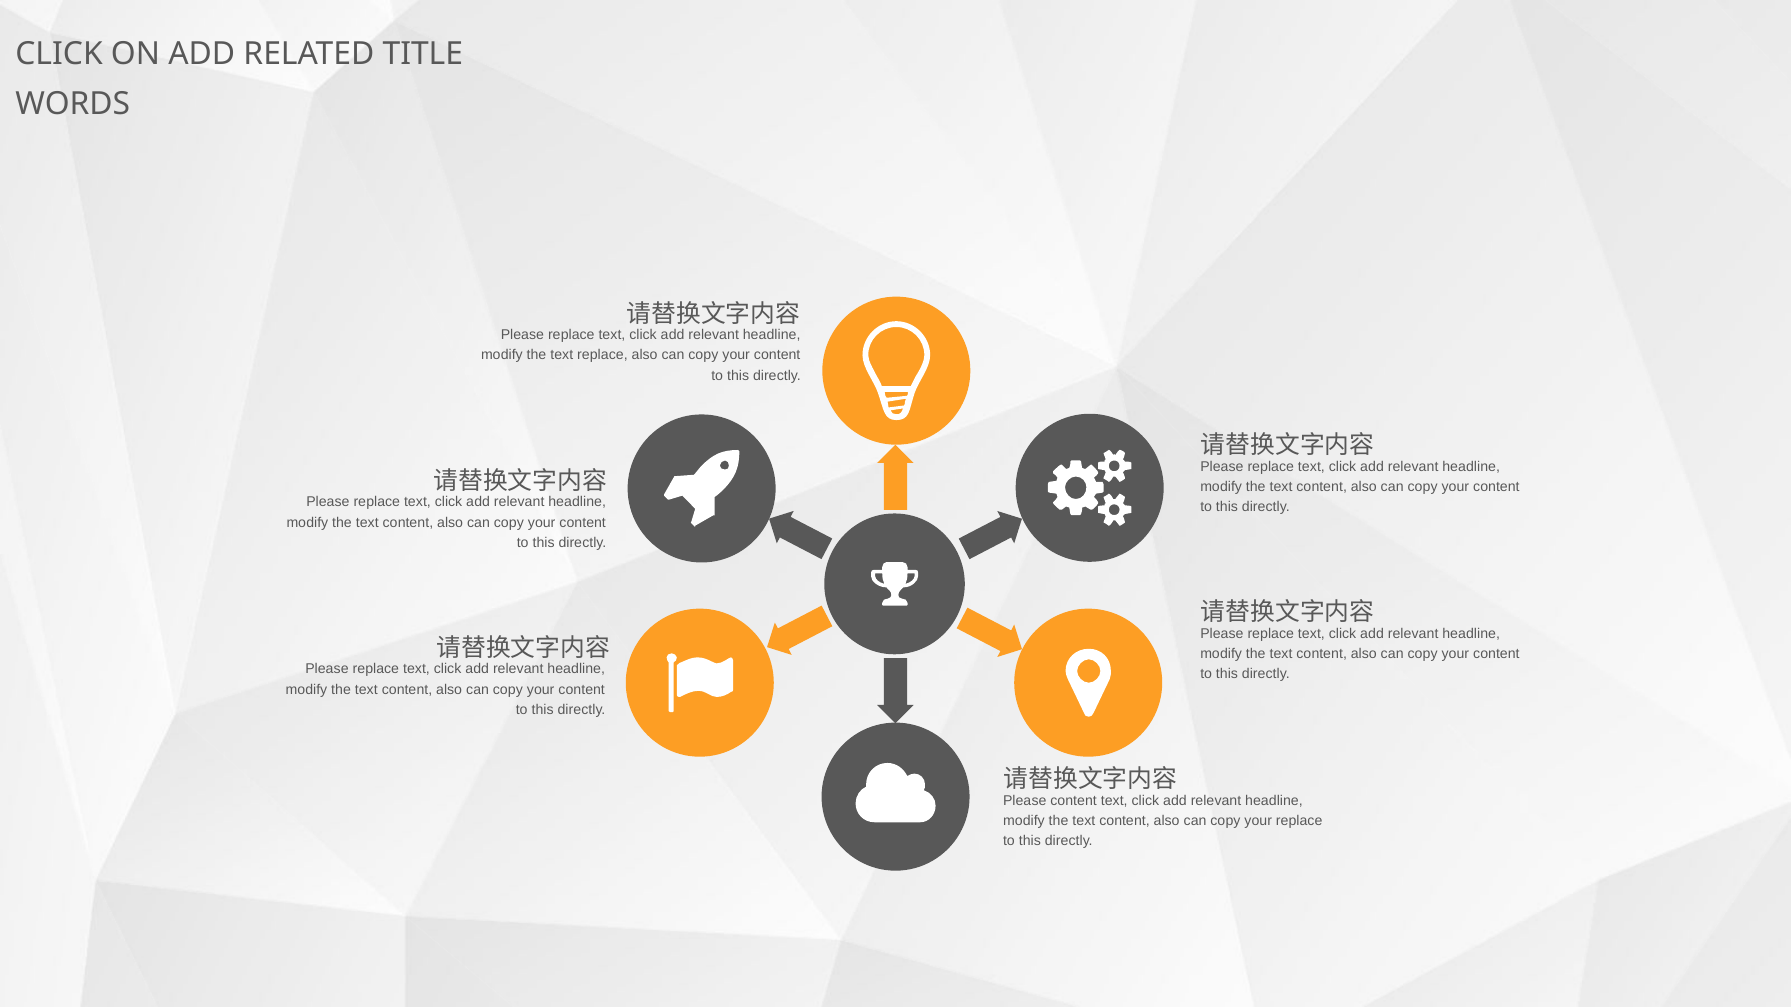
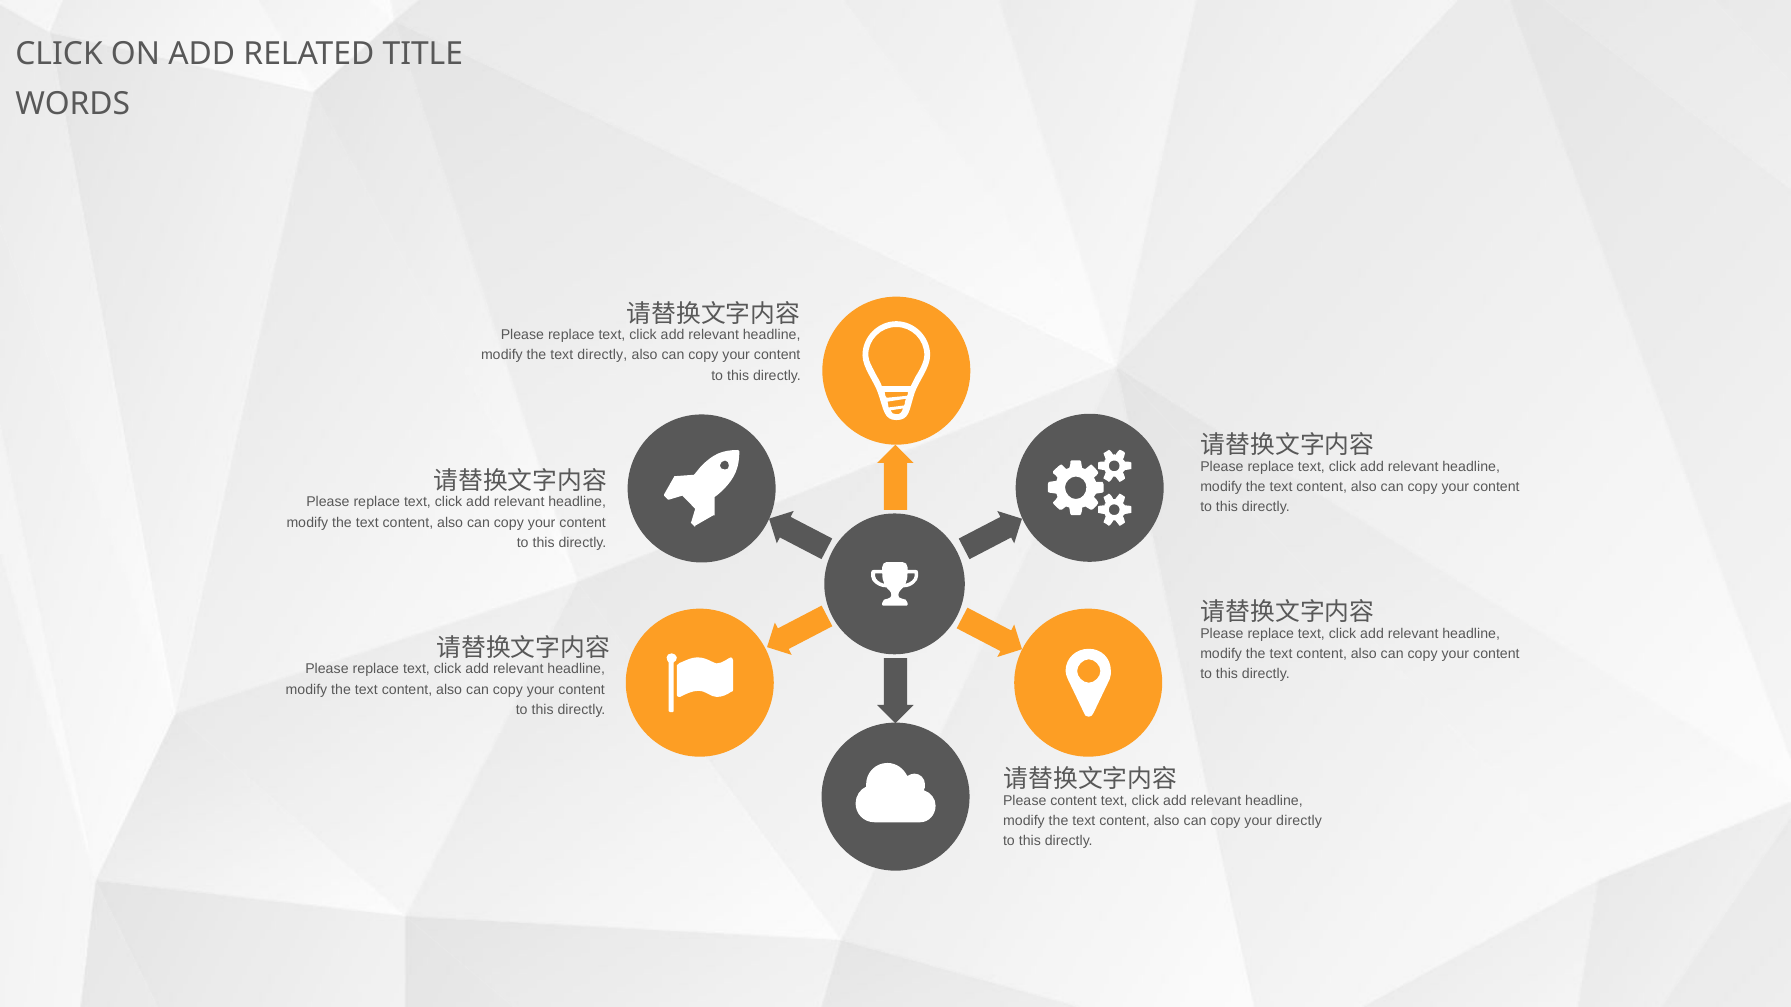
text replace: replace -> directly
your replace: replace -> directly
